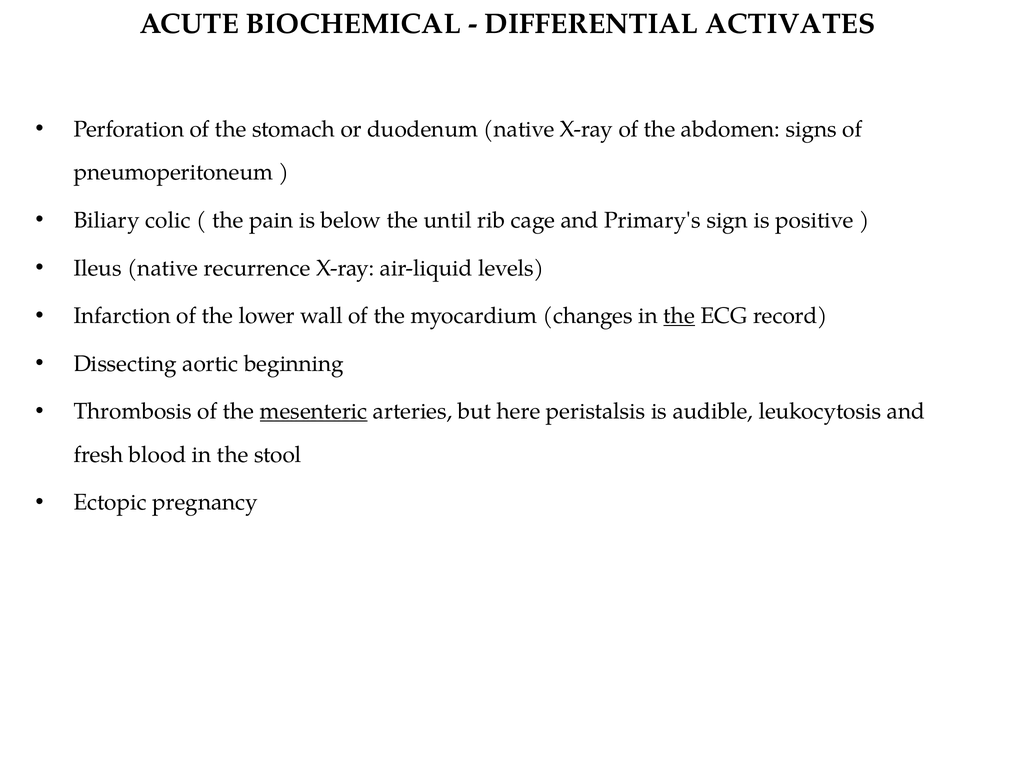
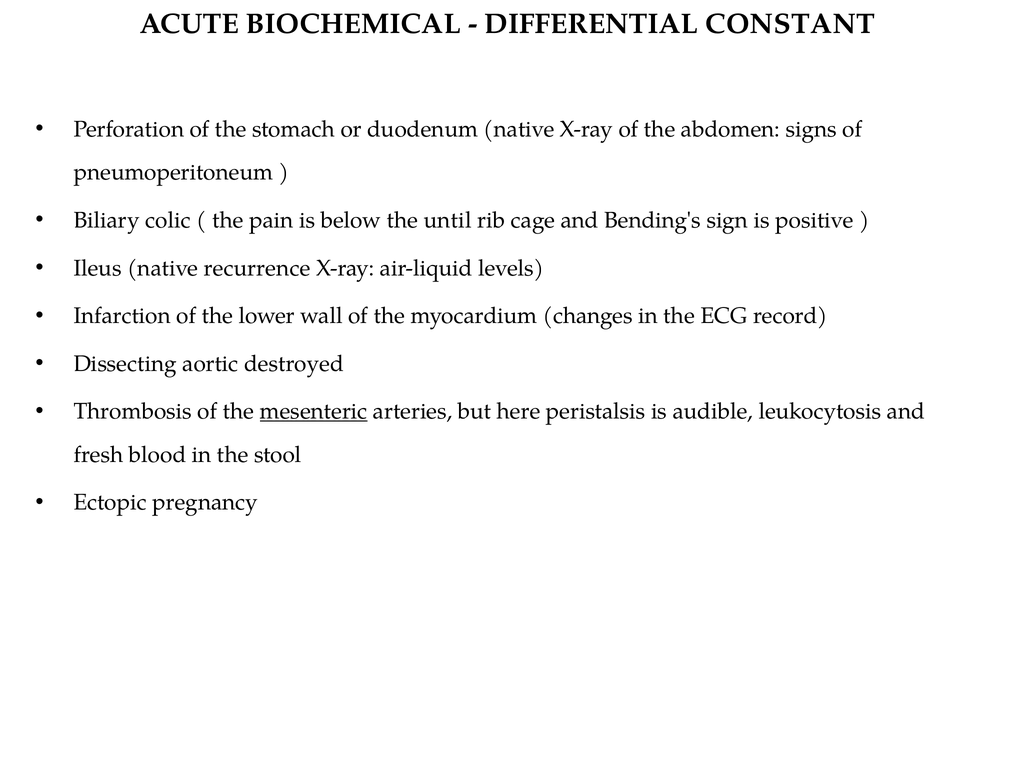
ACTIVATES: ACTIVATES -> CONSTANT
Primary's: Primary's -> Bending's
the at (679, 316) underline: present -> none
beginning: beginning -> destroyed
